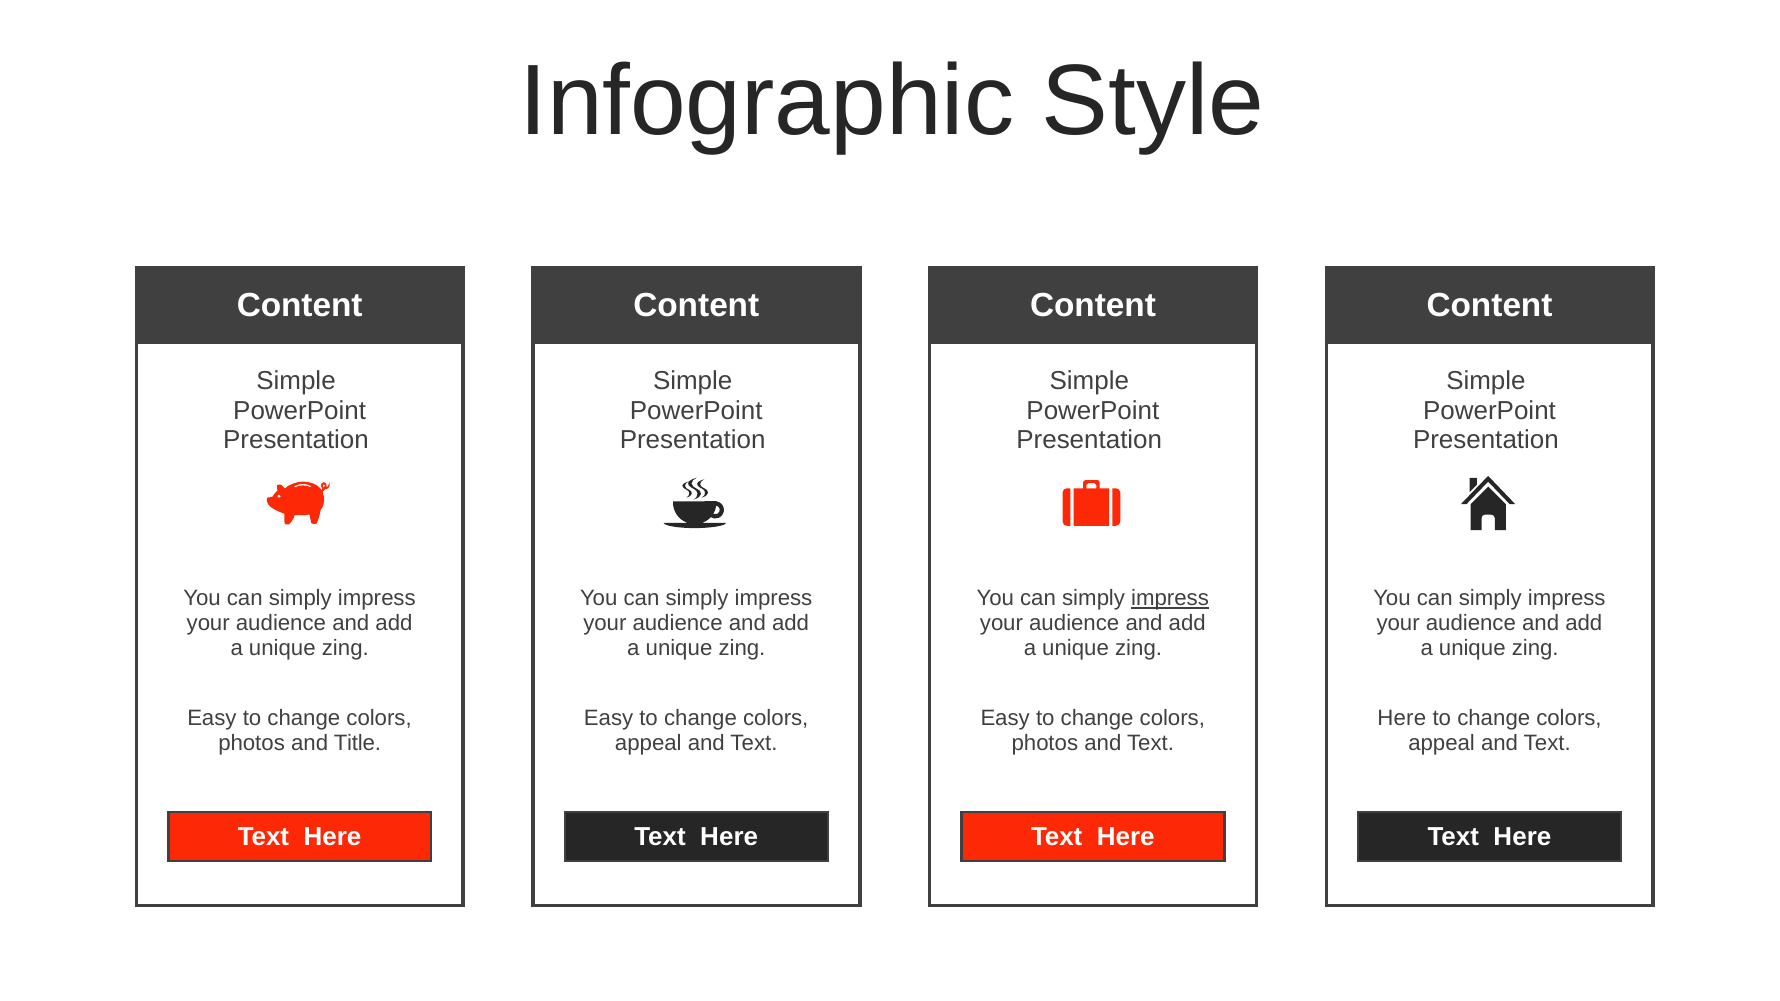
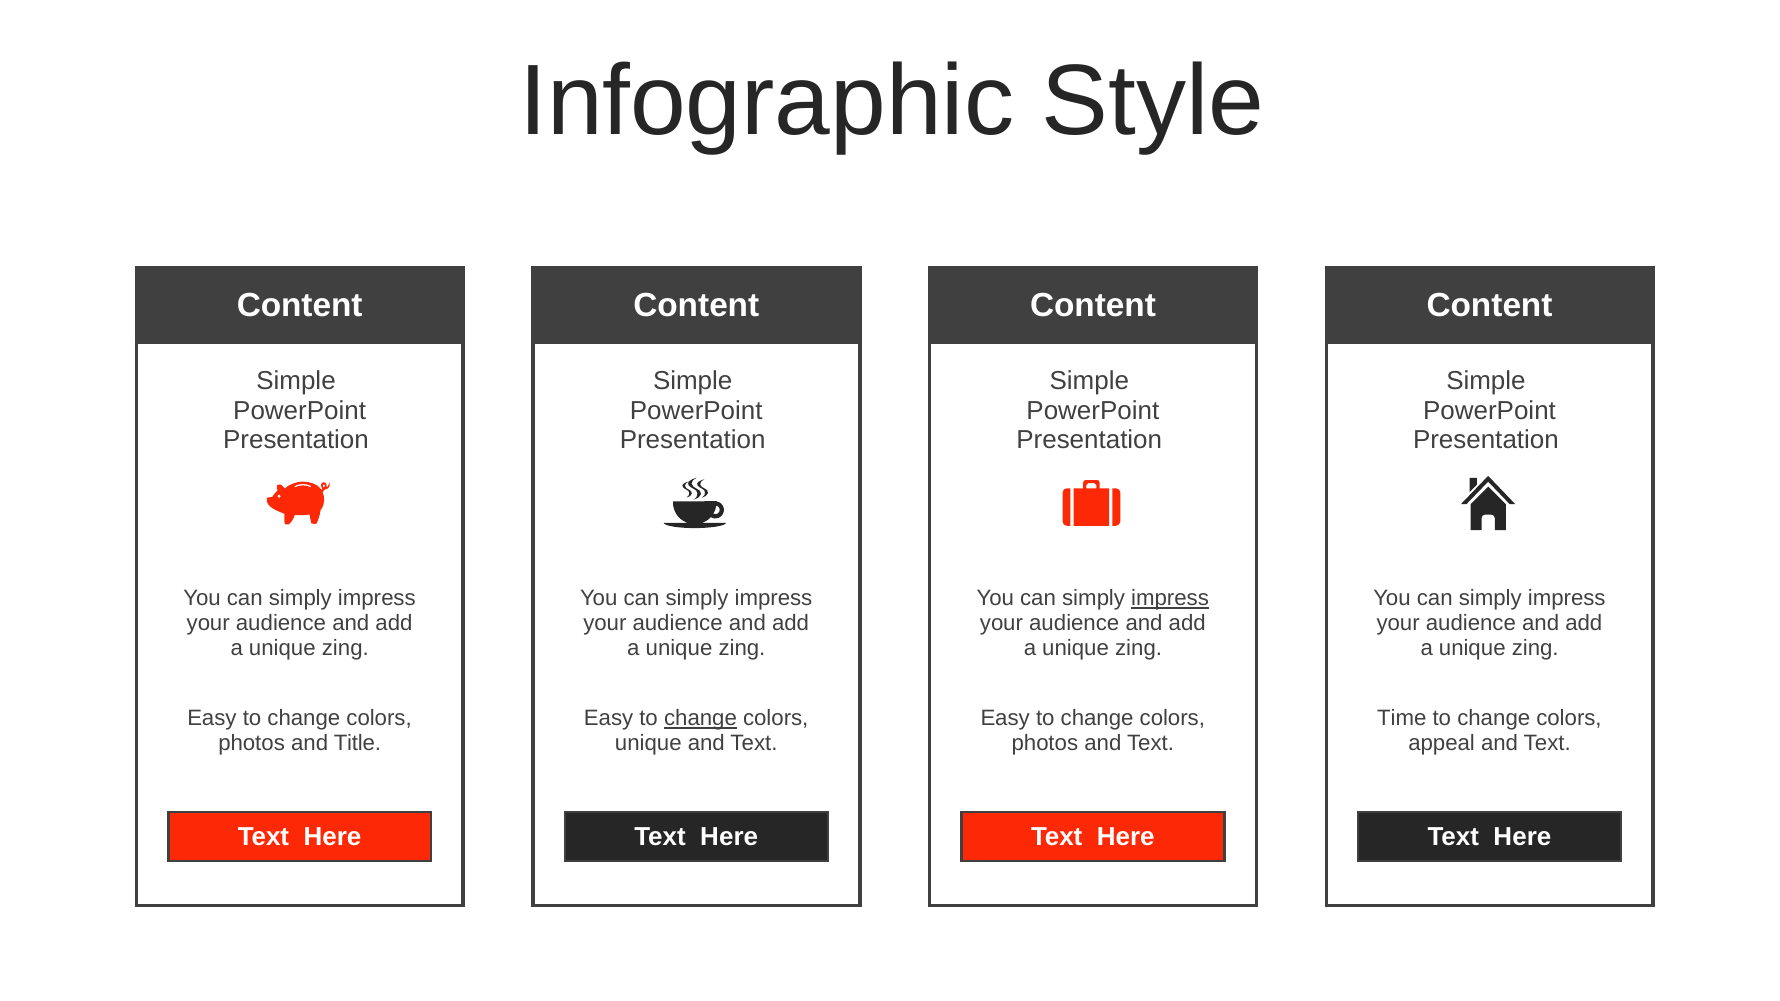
change at (700, 719) underline: none -> present
Here at (1402, 719): Here -> Time
appeal at (648, 744): appeal -> unique
